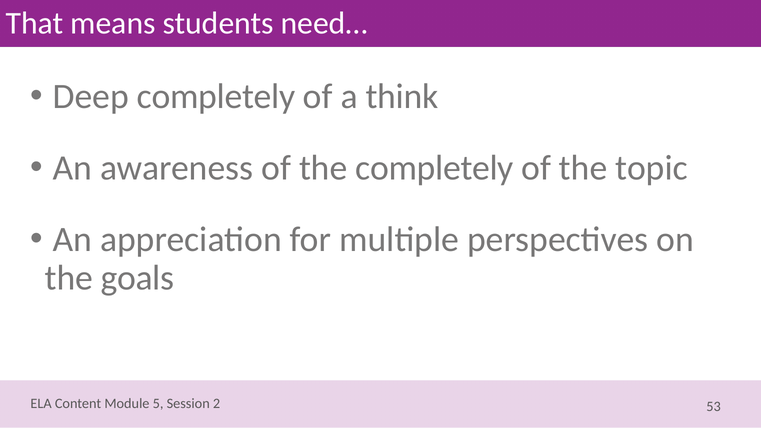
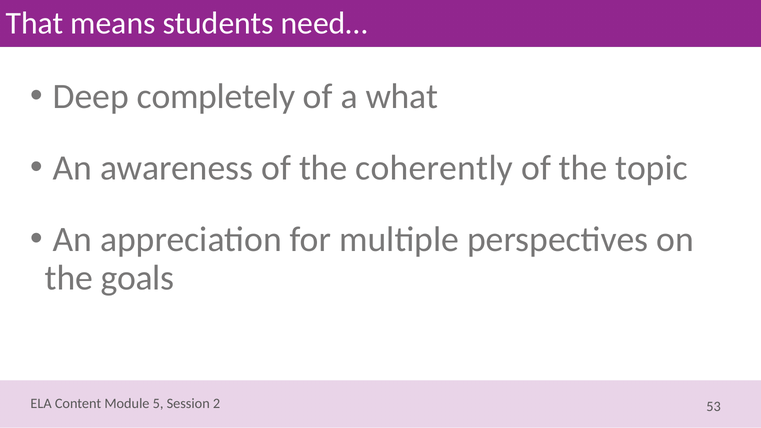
think: think -> what
the completely: completely -> coherently
